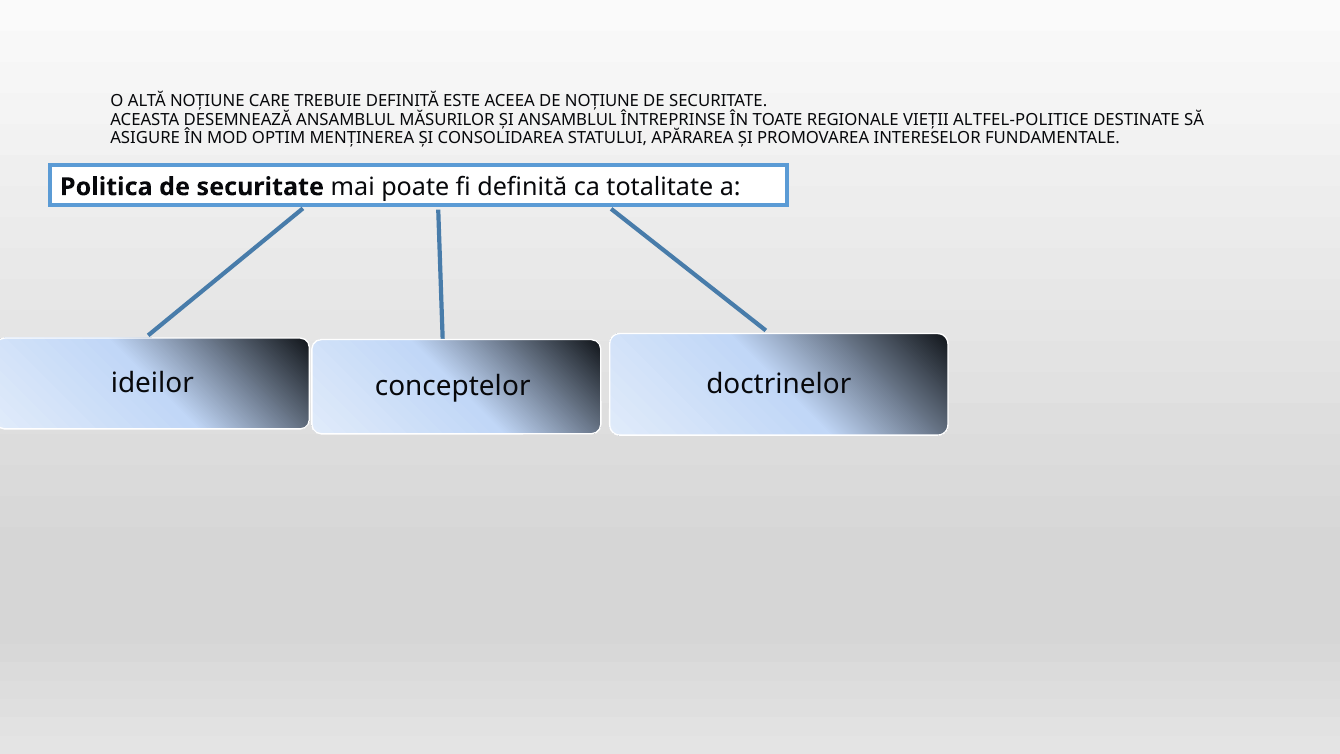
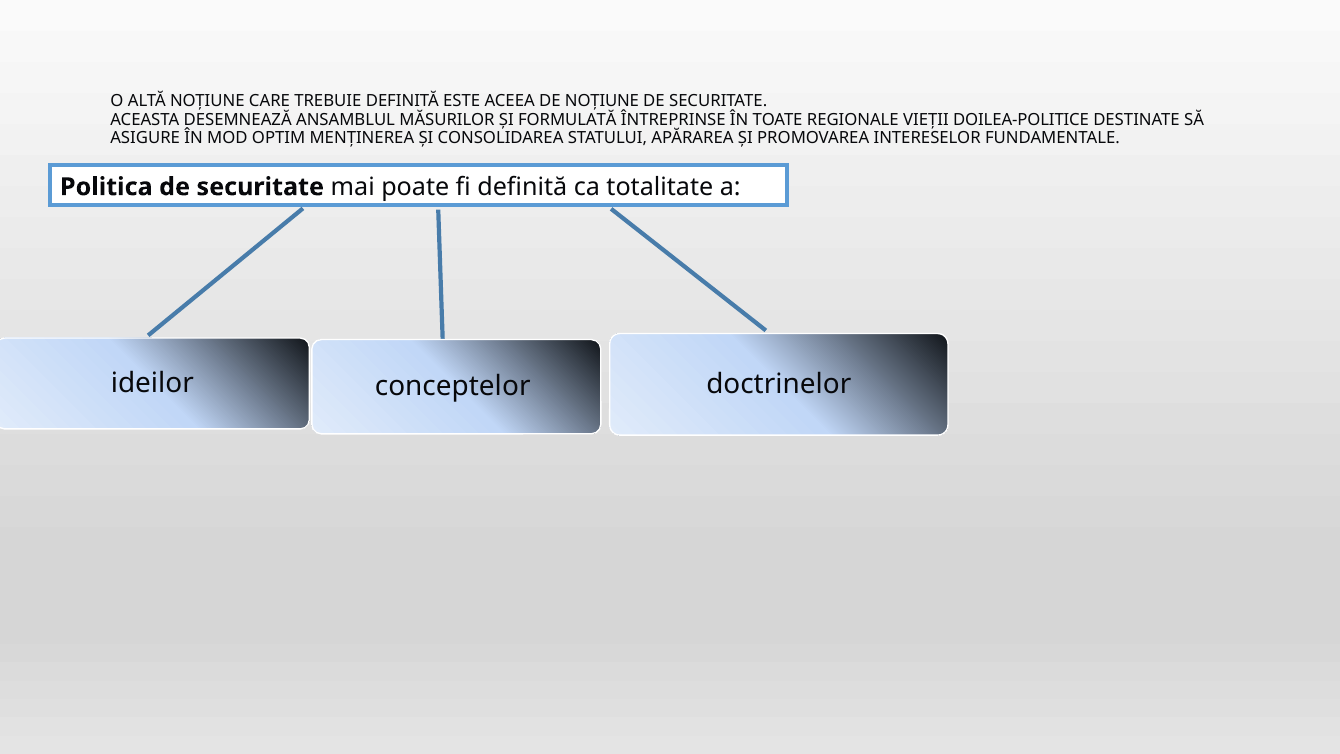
ŞI ANSAMBLUL: ANSAMBLUL -> FORMULATĂ
ALTFEL-POLITICE: ALTFEL-POLITICE -> DOILEA-POLITICE
